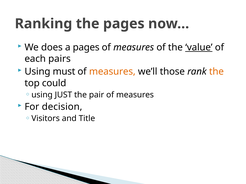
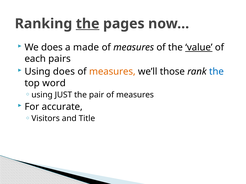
the at (88, 24) underline: none -> present
a pages: pages -> made
Using must: must -> does
the at (216, 72) colour: orange -> blue
could: could -> word
decision: decision -> accurate
